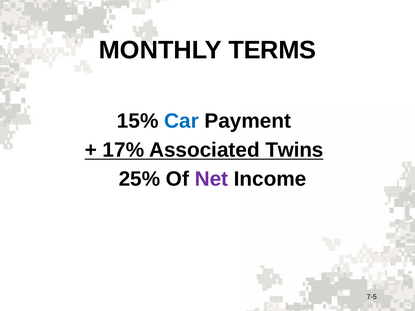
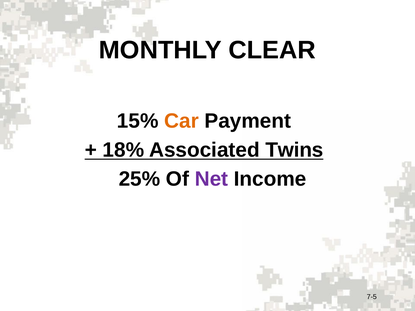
TERMS: TERMS -> CLEAR
Car colour: blue -> orange
17%: 17% -> 18%
